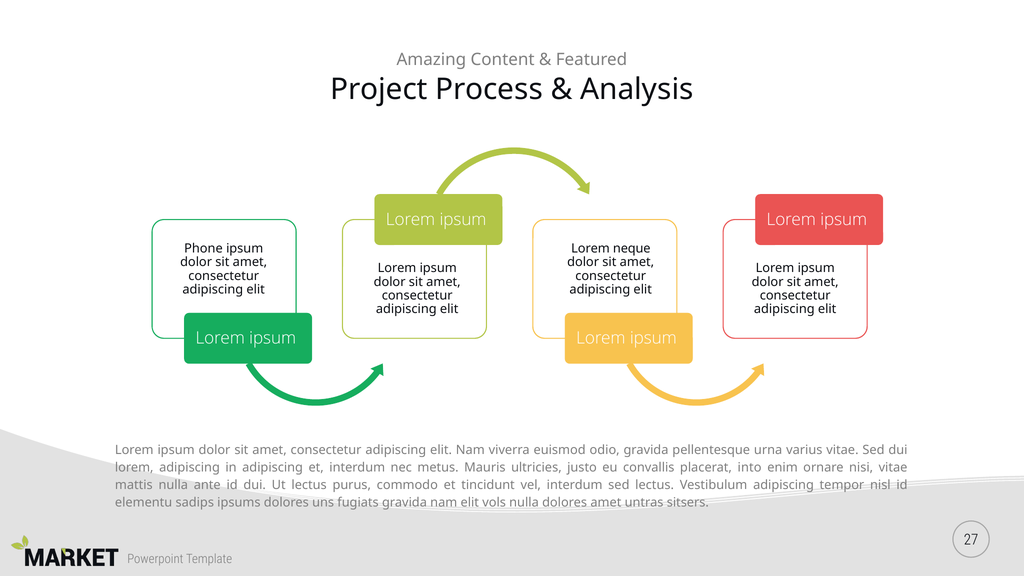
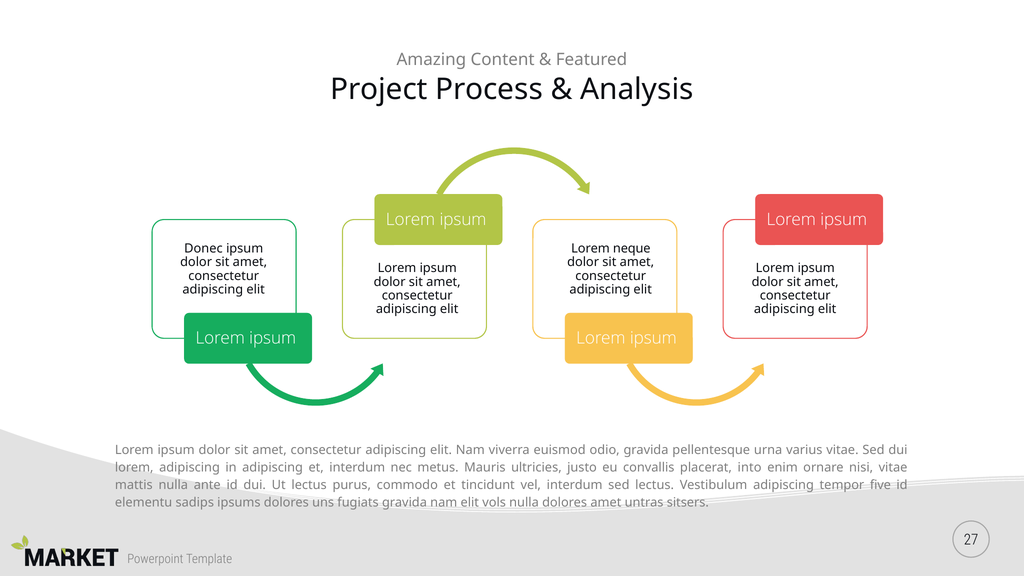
Phone: Phone -> Donec
nisl: nisl -> five
